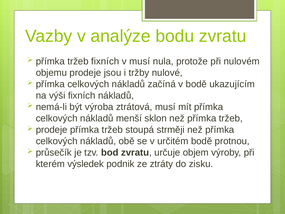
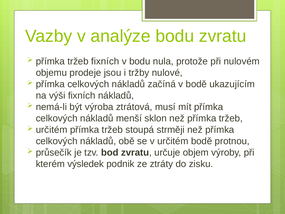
v musí: musí -> bodu
prodeje at (52, 130): prodeje -> určitém
